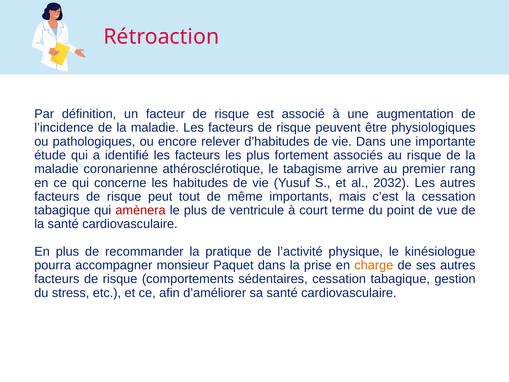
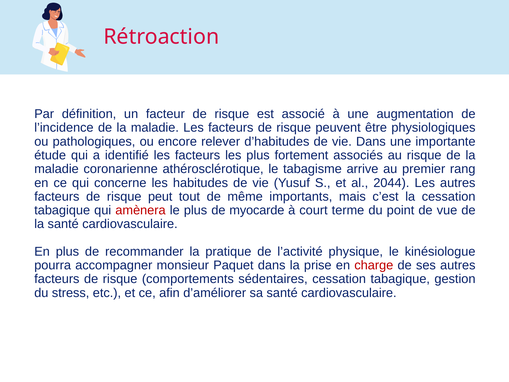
2032: 2032 -> 2044
ventricule: ventricule -> myocarde
charge colour: orange -> red
